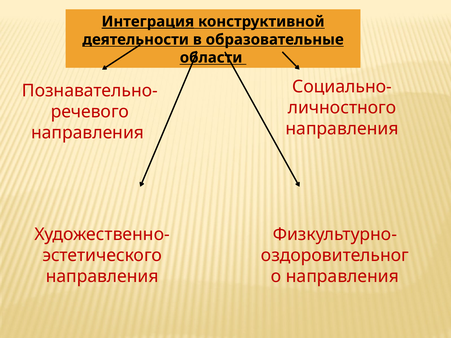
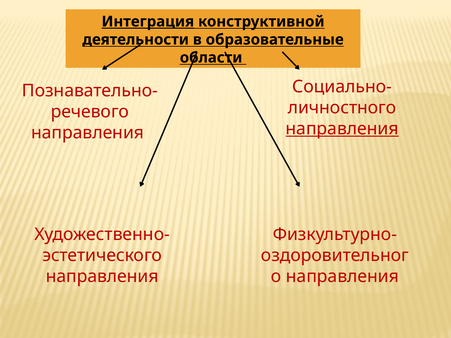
направления at (342, 129) underline: none -> present
